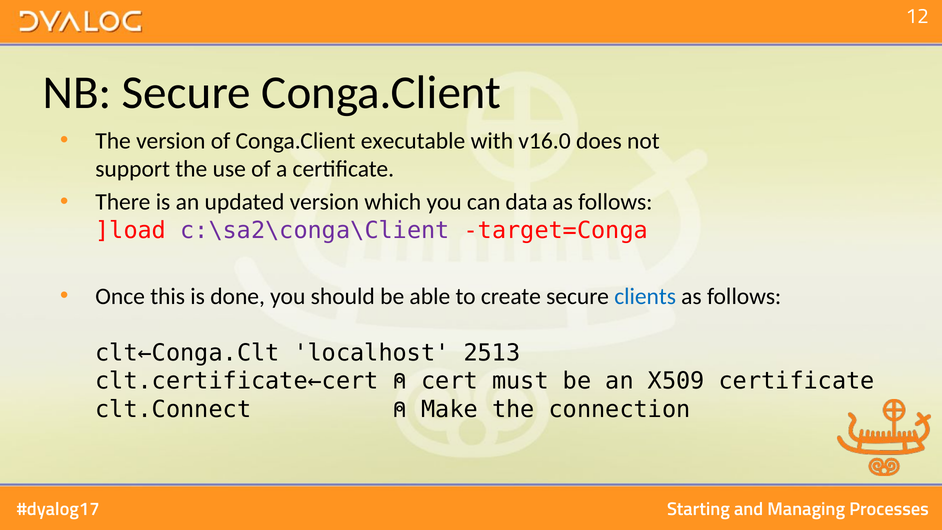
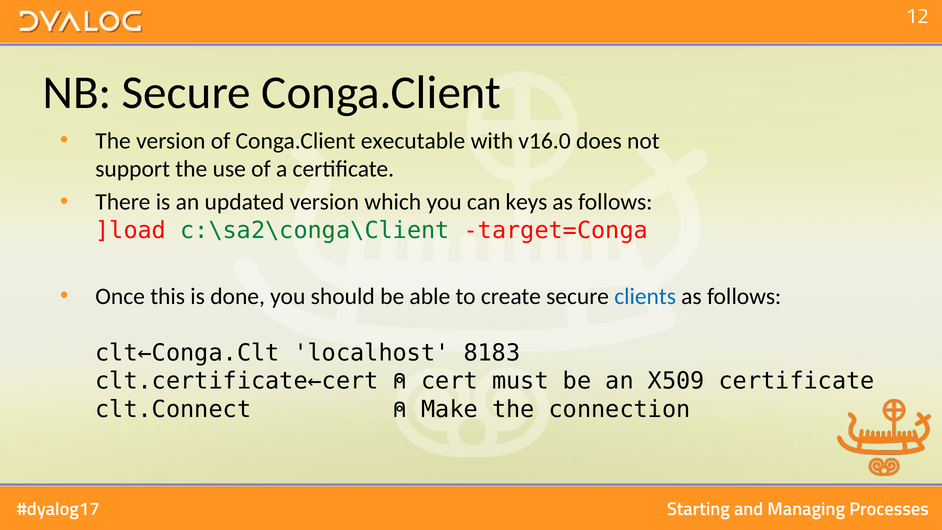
data: data -> keys
c:\sa2\conga\Client colour: purple -> green
2513: 2513 -> 8183
